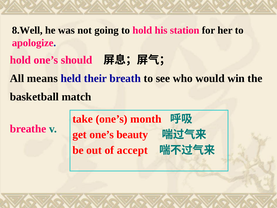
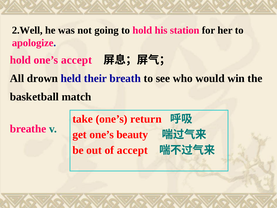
8.Well: 8.Well -> 2.Well
one’s should: should -> accept
means: means -> drown
month: month -> return
